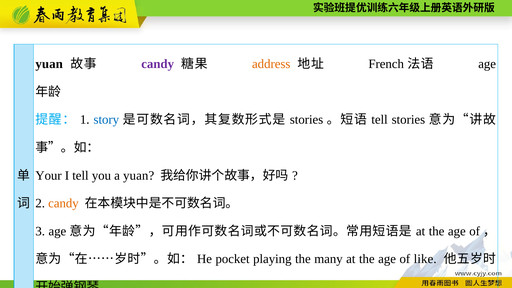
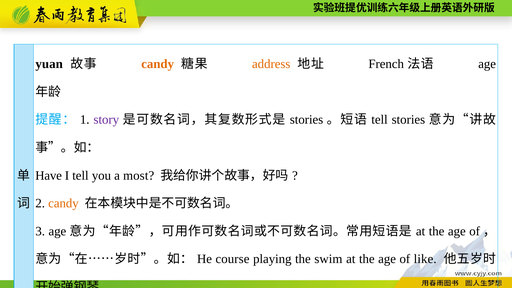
candy at (158, 64) colour: purple -> orange
story colour: blue -> purple
Your: Your -> Have
a yuan: yuan -> most
pocket: pocket -> course
many: many -> swim
